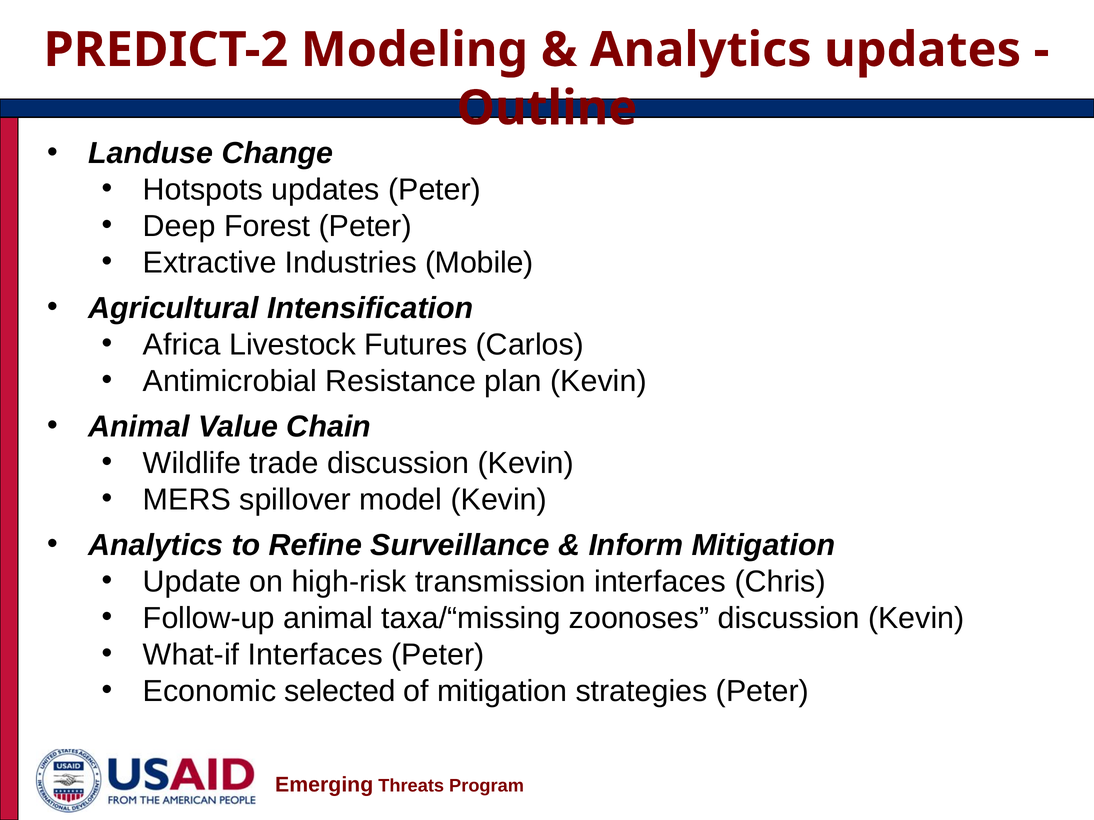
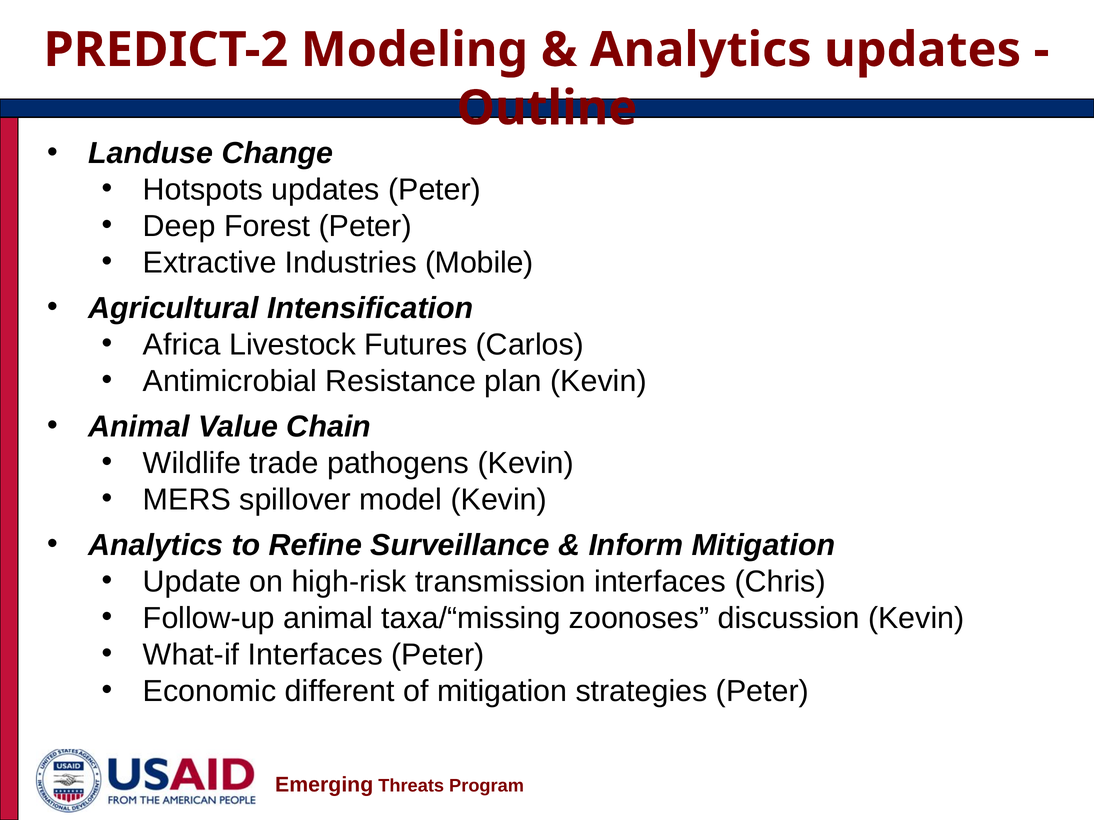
trade discussion: discussion -> pathogens
selected: selected -> different
